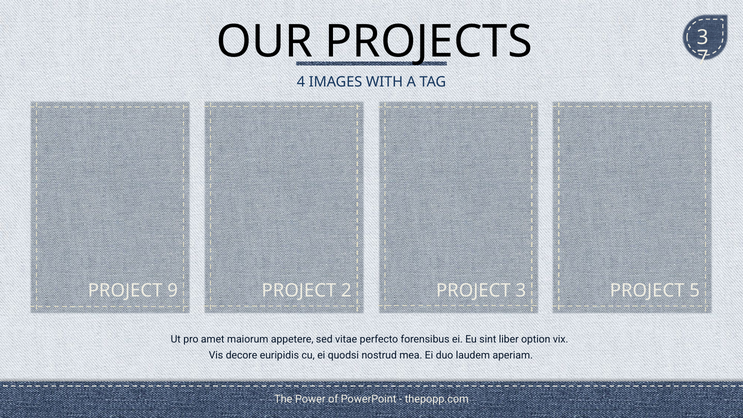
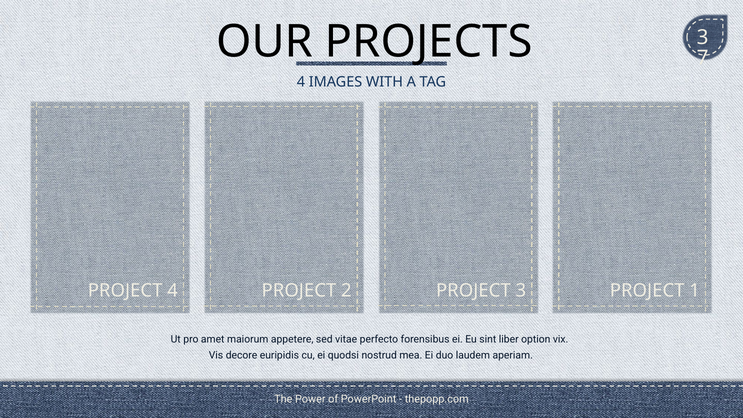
PROJECT 9: 9 -> 4
5: 5 -> 1
